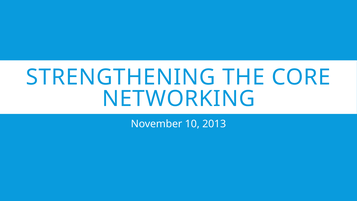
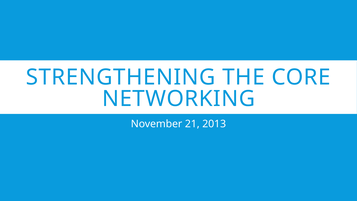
10: 10 -> 21
